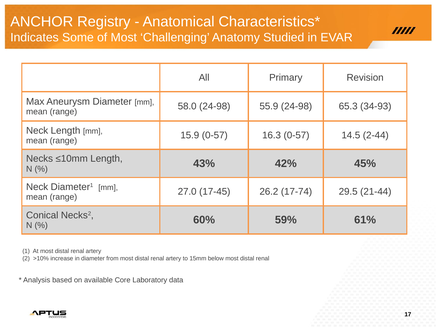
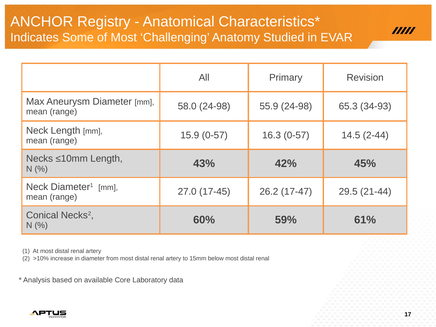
17-74: 17-74 -> 17-47
